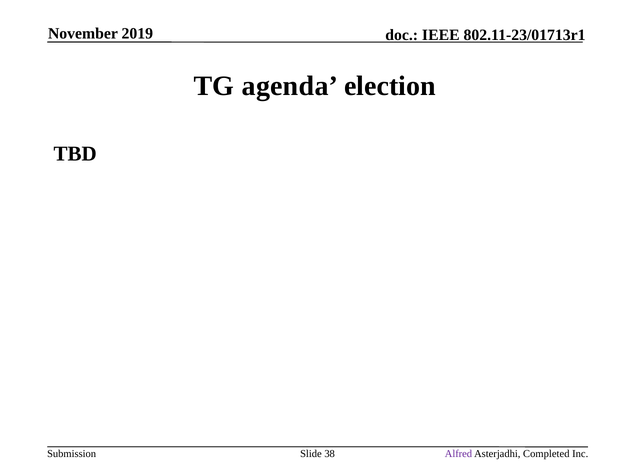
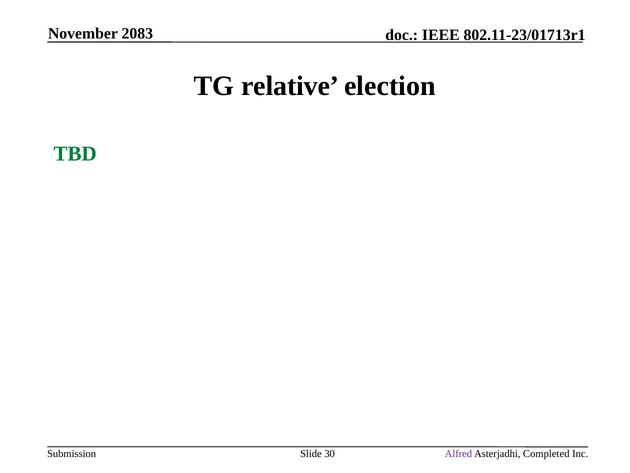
2019: 2019 -> 2083
agenda: agenda -> relative
TBD colour: black -> green
38: 38 -> 30
